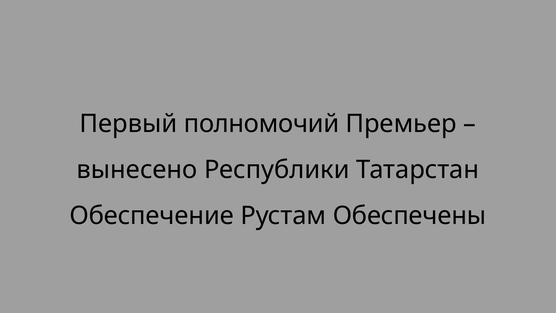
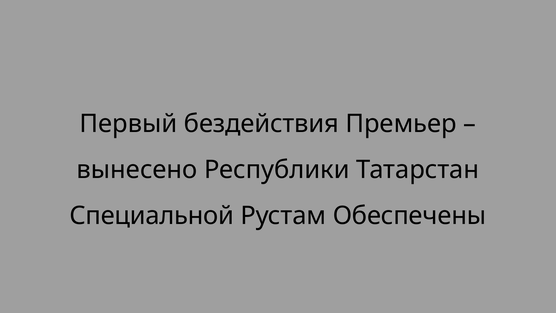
полномочий: полномочий -> бездействия
Обеспечение: Обеспечение -> Специальной
